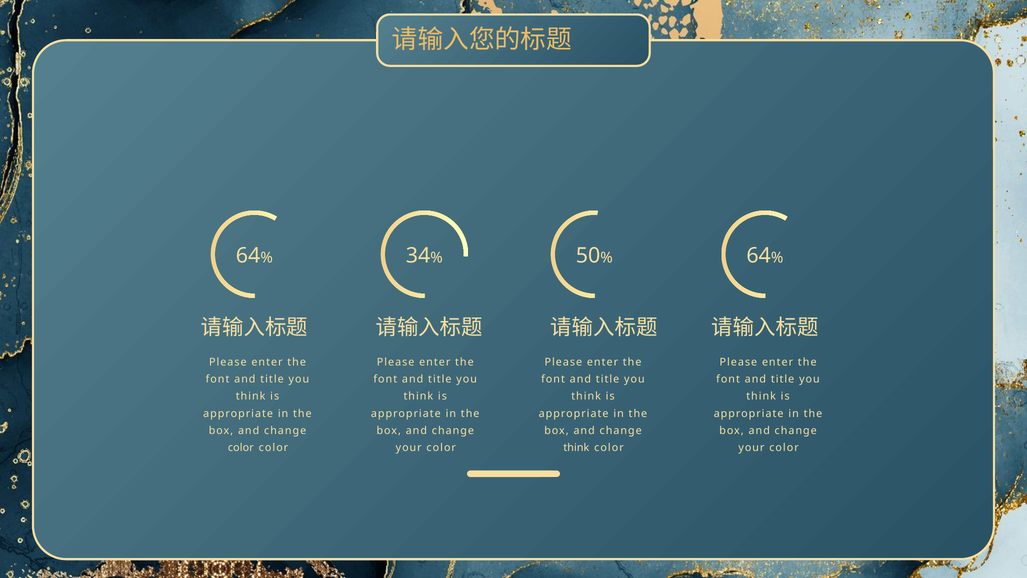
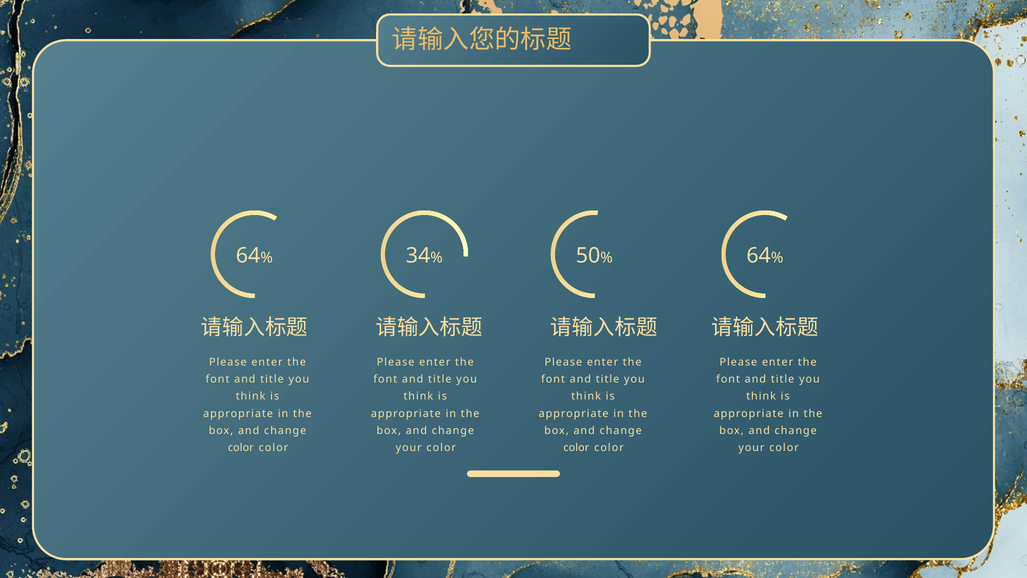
think at (576, 447): think -> color
